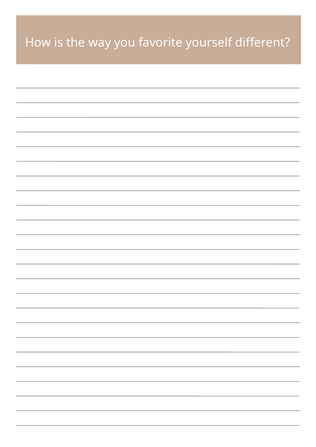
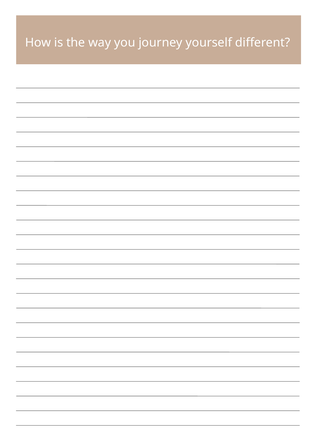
favorite: favorite -> journey
